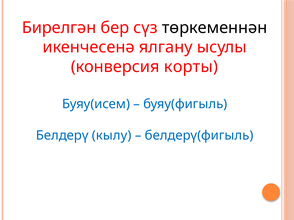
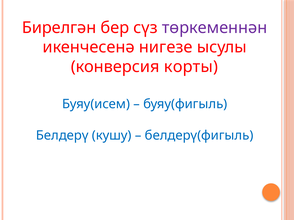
төркеменнән colour: black -> purple
ялгану: ялгану -> нигезе
кылу: кылу -> кушу
